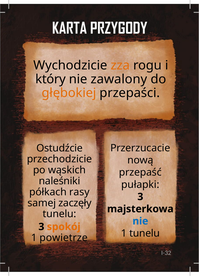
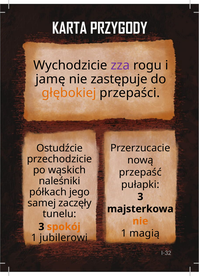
zza colour: orange -> purple
który: który -> jamę
zawalony: zawalony -> zastępuje
rasy: rasy -> jego
nie at (140, 222) colour: blue -> orange
1 tunelu: tunelu -> magią
powietrze: powietrze -> jubilerowi
